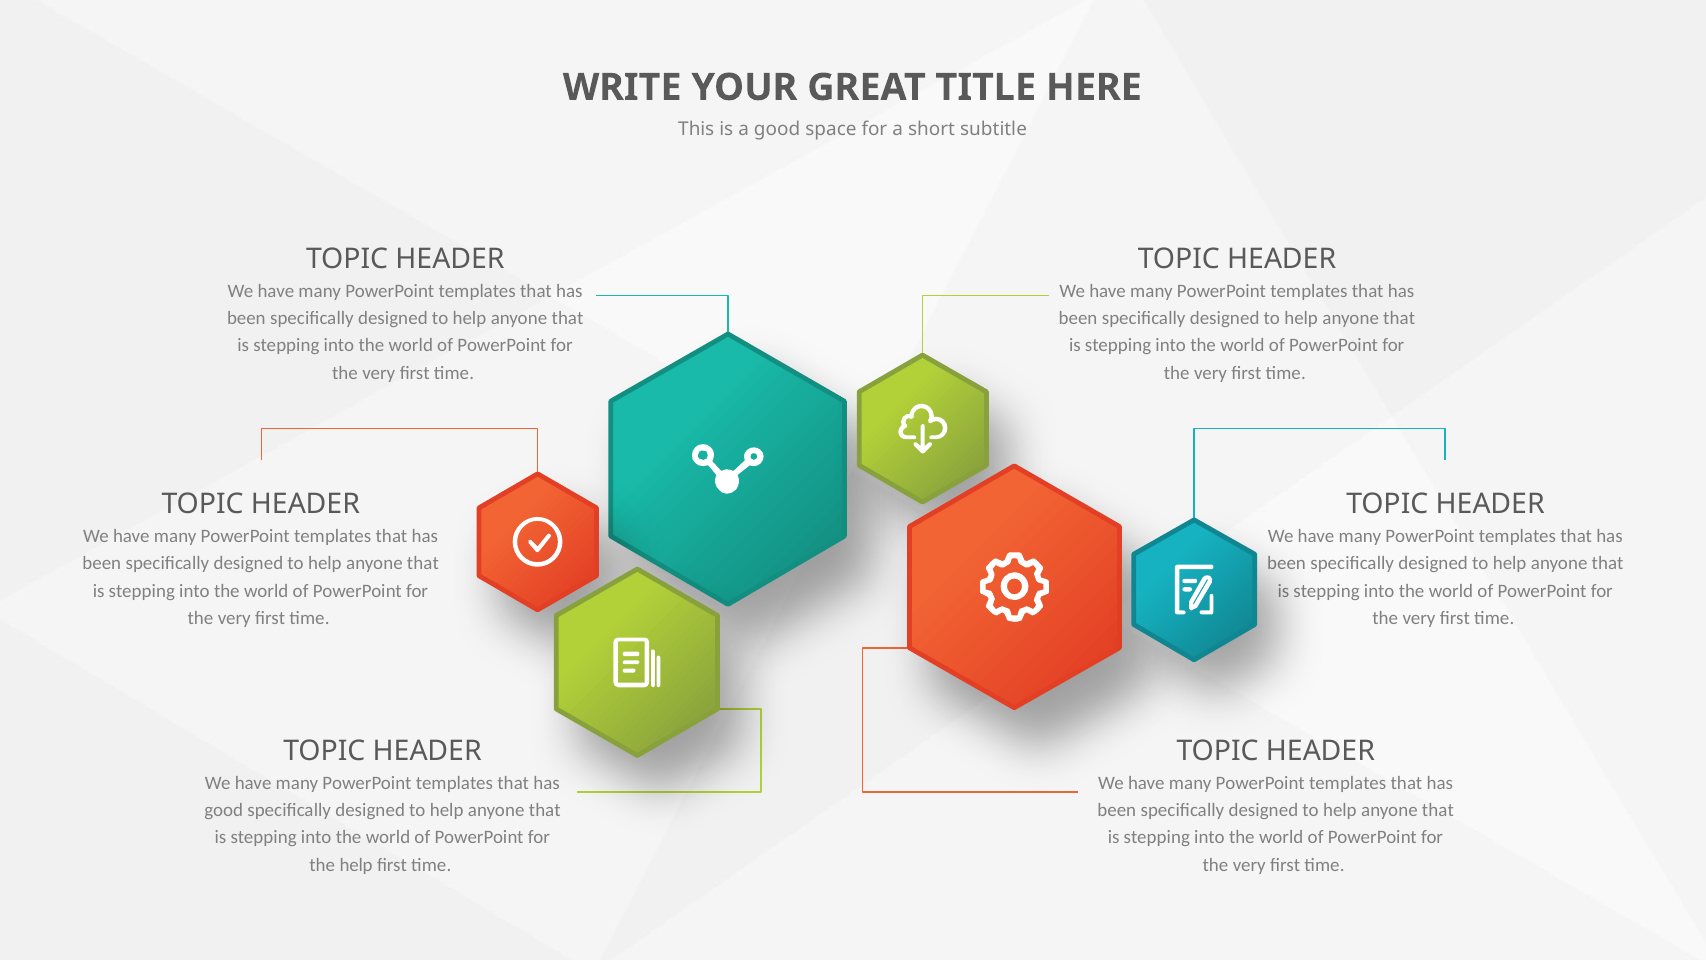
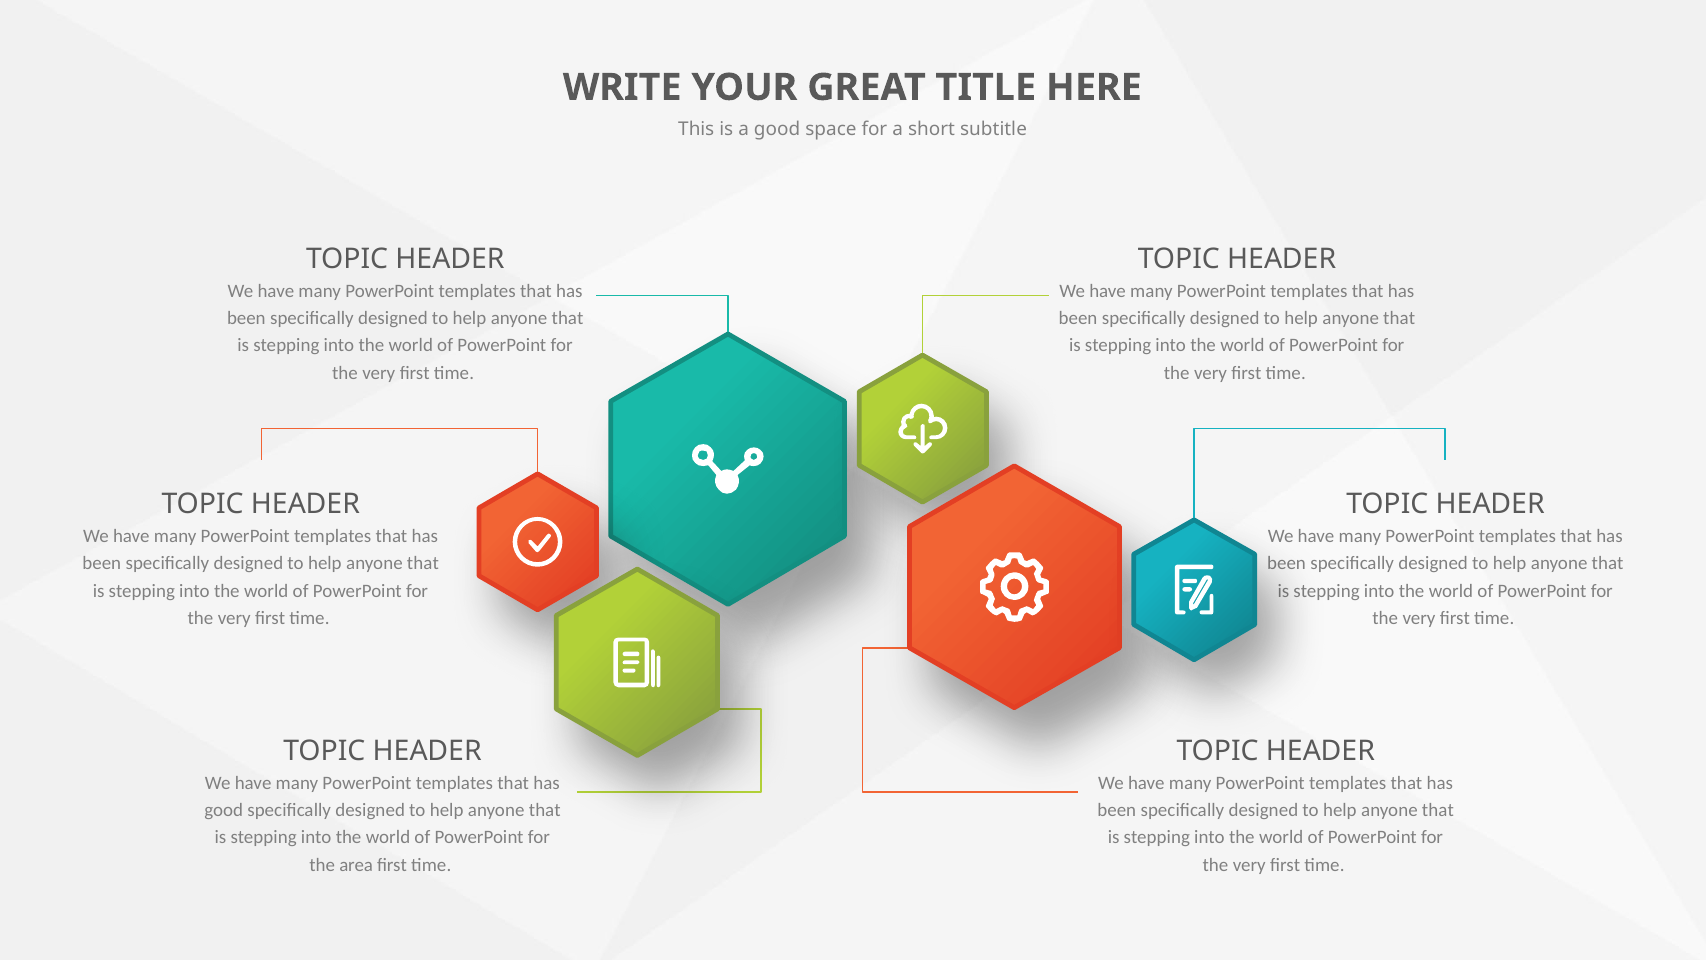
the help: help -> area
